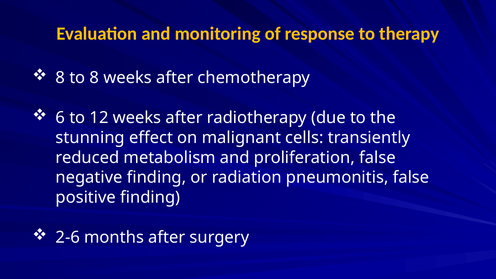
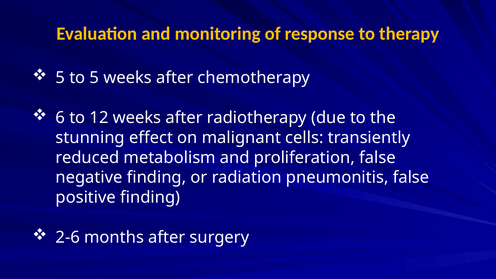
8 at (60, 78): 8 -> 5
to 8: 8 -> 5
